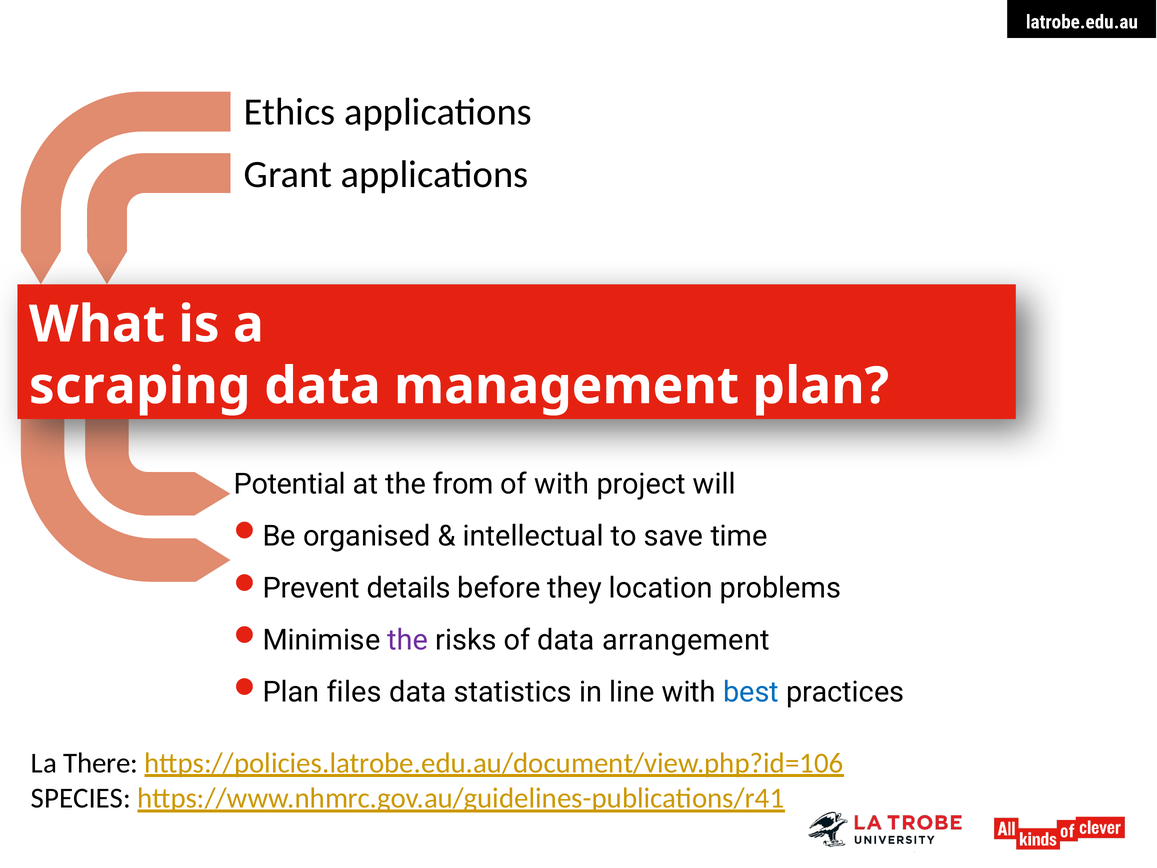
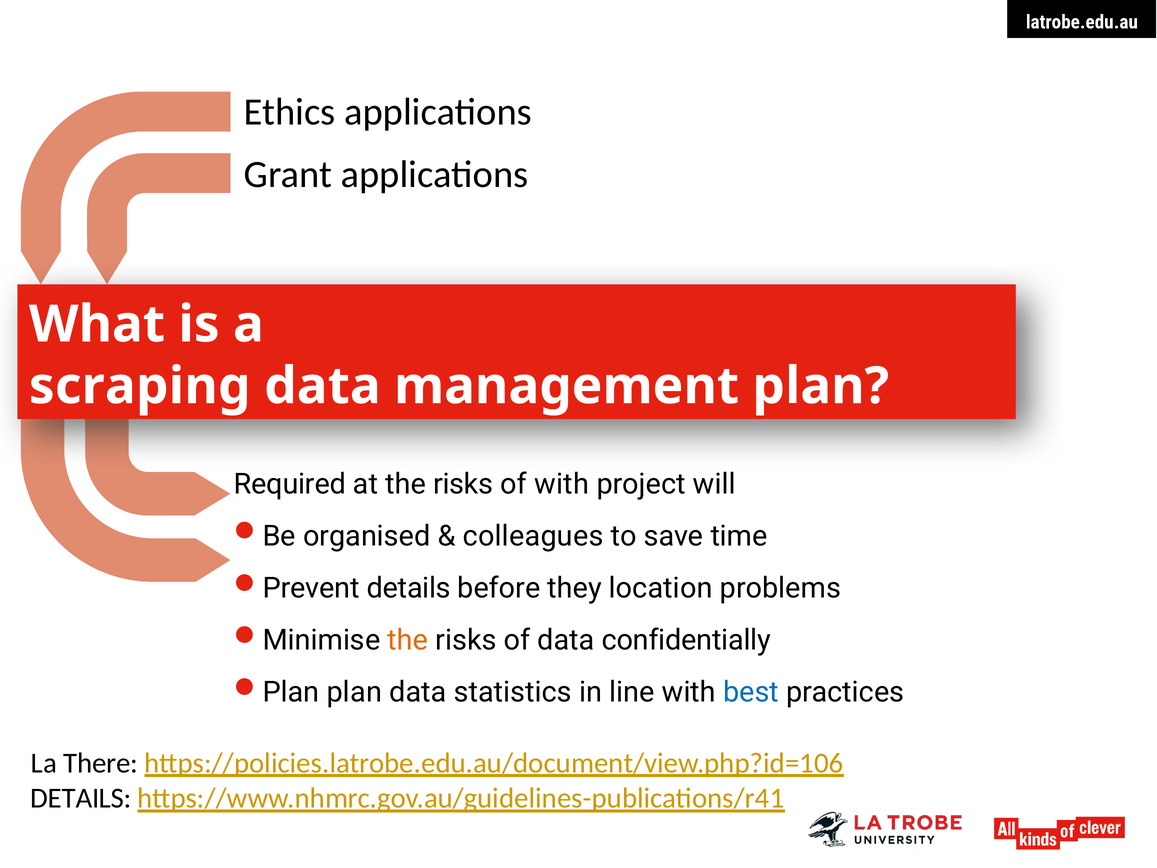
Potential: Potential -> Required
at the from: from -> risks
intellectual: intellectual -> colleagues
the at (408, 640) colour: purple -> orange
arrangement: arrangement -> confidentially
files at (354, 692): files -> plan
SPECIES at (81, 798): SPECIES -> DETAILS
